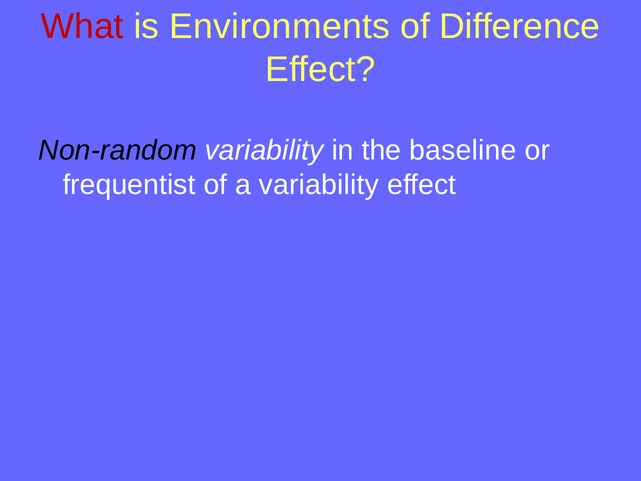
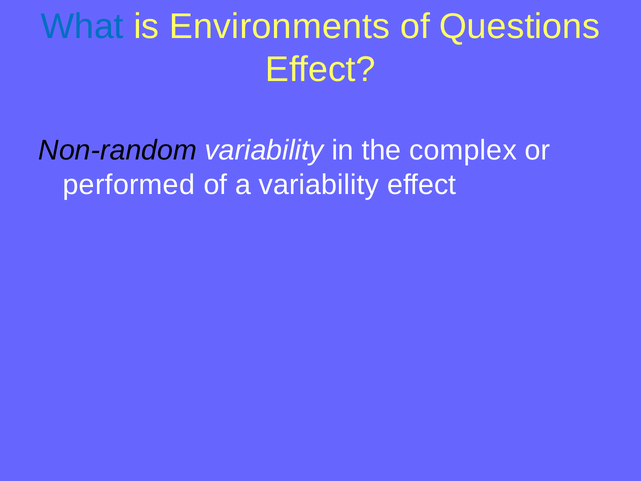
What colour: red -> blue
Difference: Difference -> Questions
baseline: baseline -> complex
frequentist: frequentist -> performed
